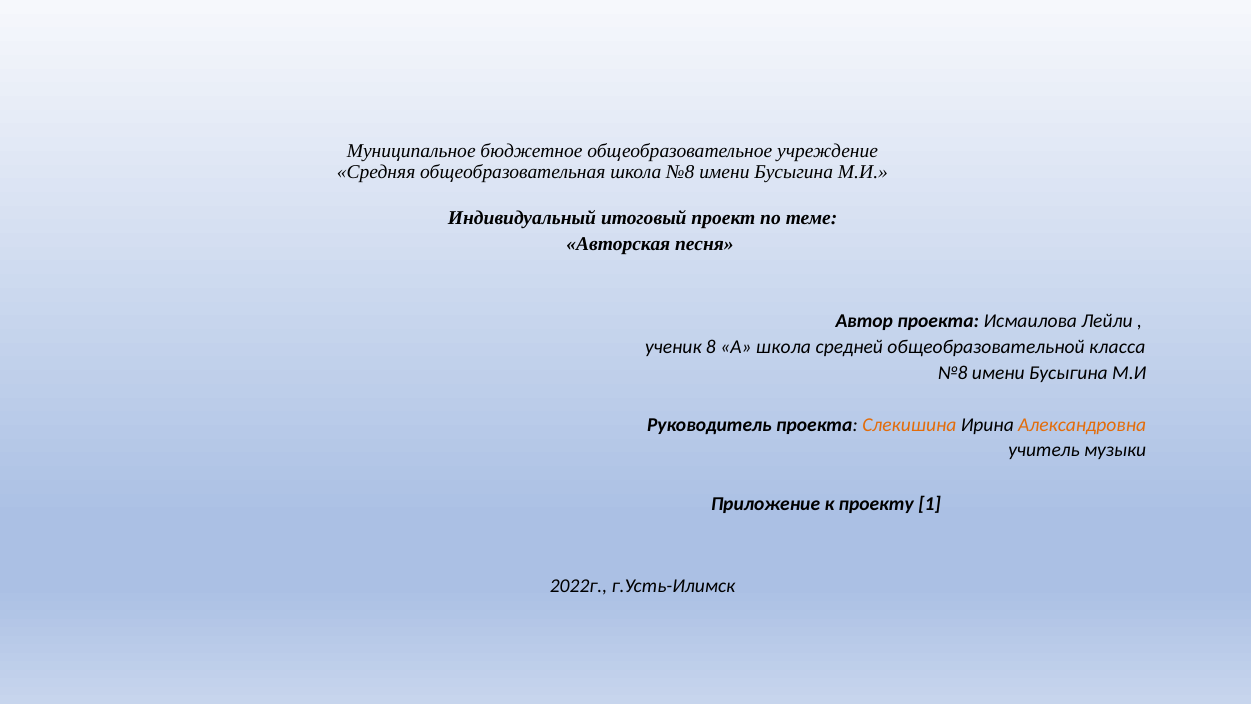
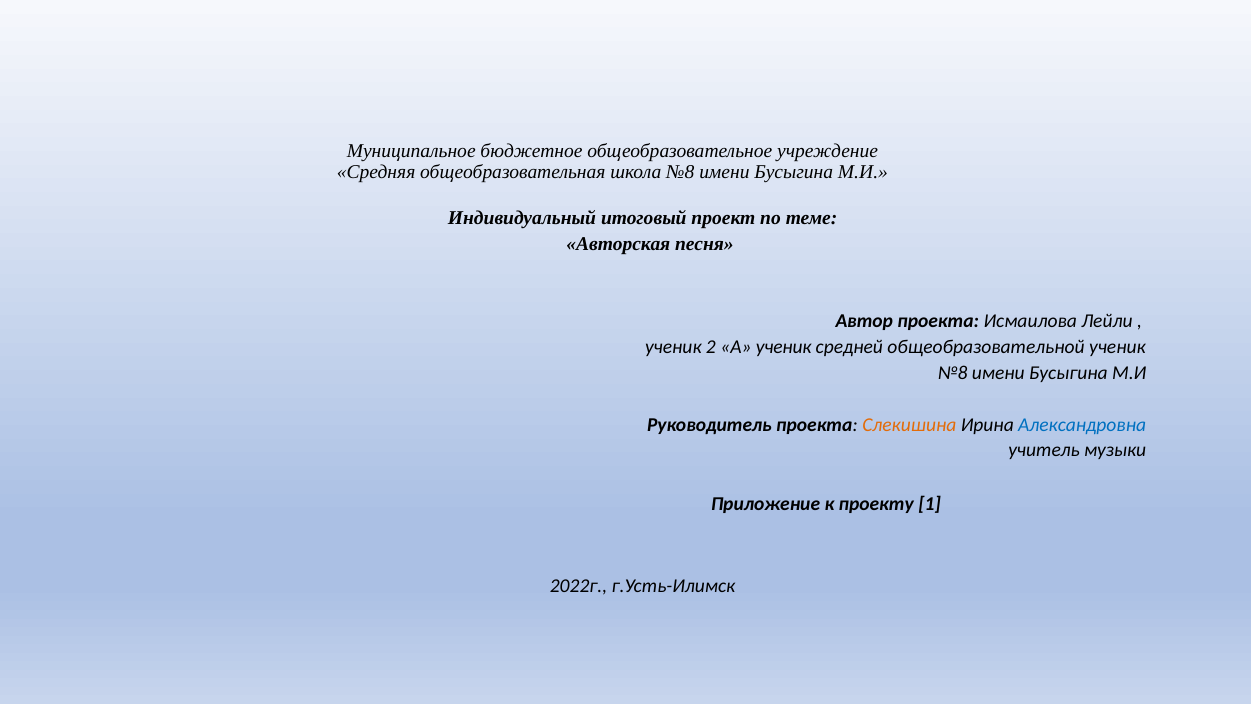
8: 8 -> 2
А школа: школа -> ученик
общеобразовательной класса: класса -> ученик
Александровна colour: orange -> blue
